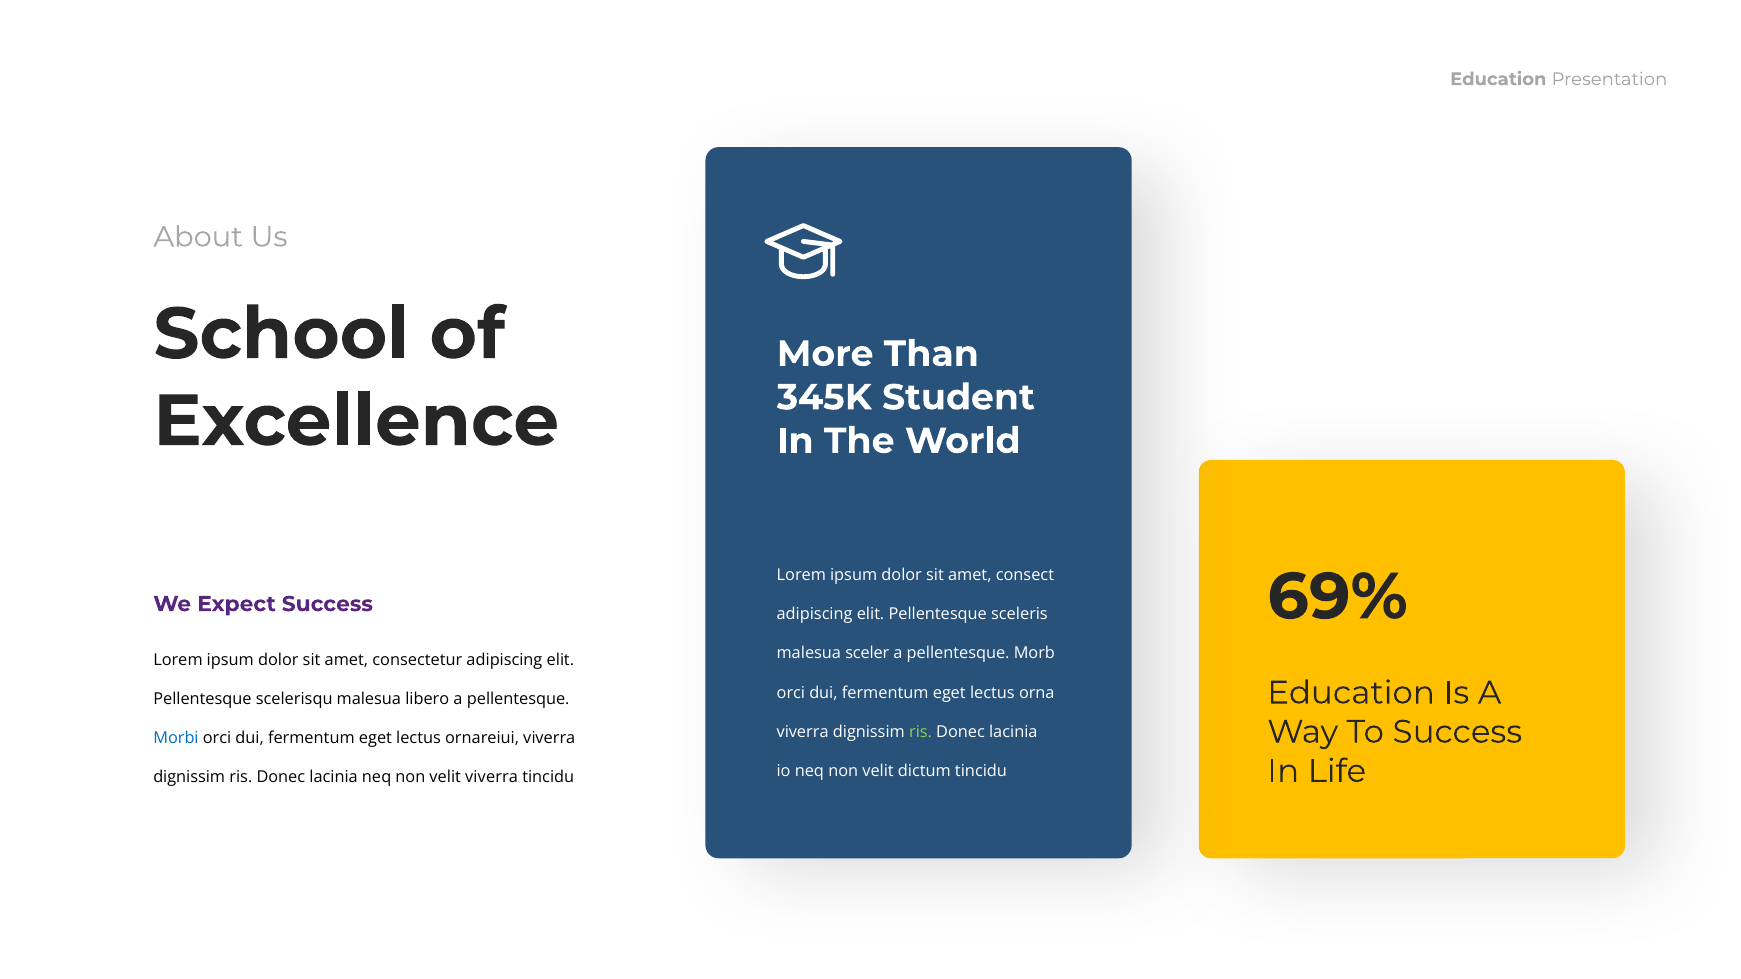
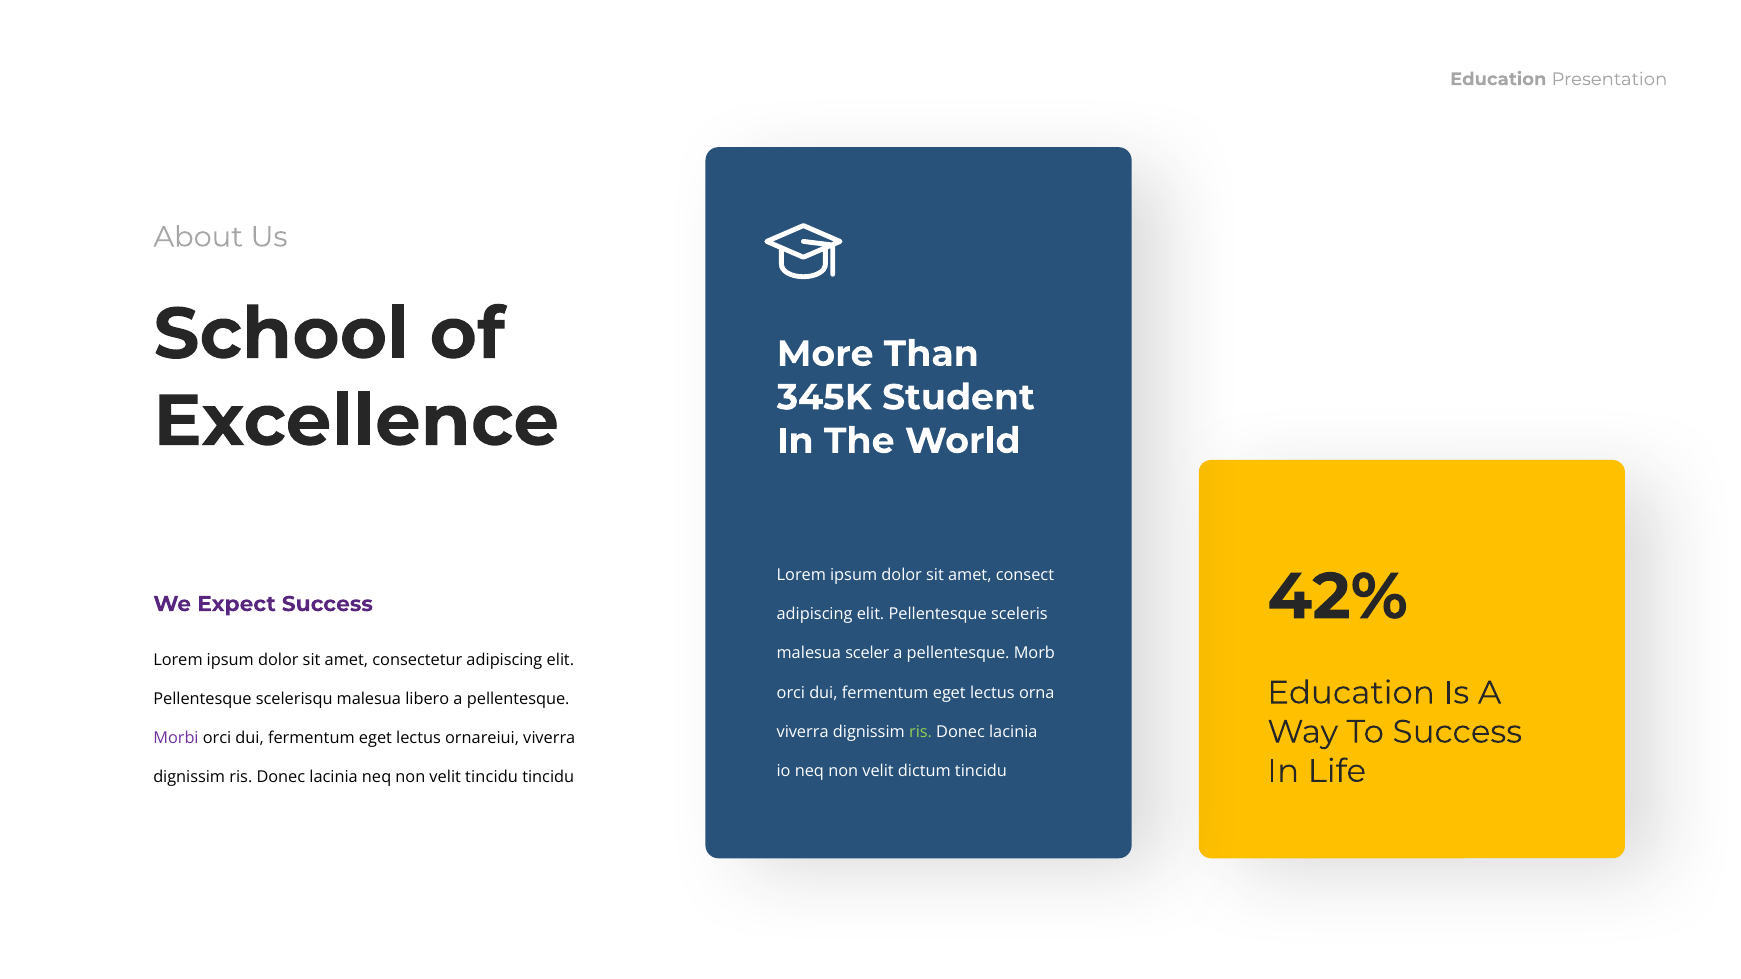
69%: 69% -> 42%
Morbi colour: blue -> purple
velit viverra: viverra -> tincidu
